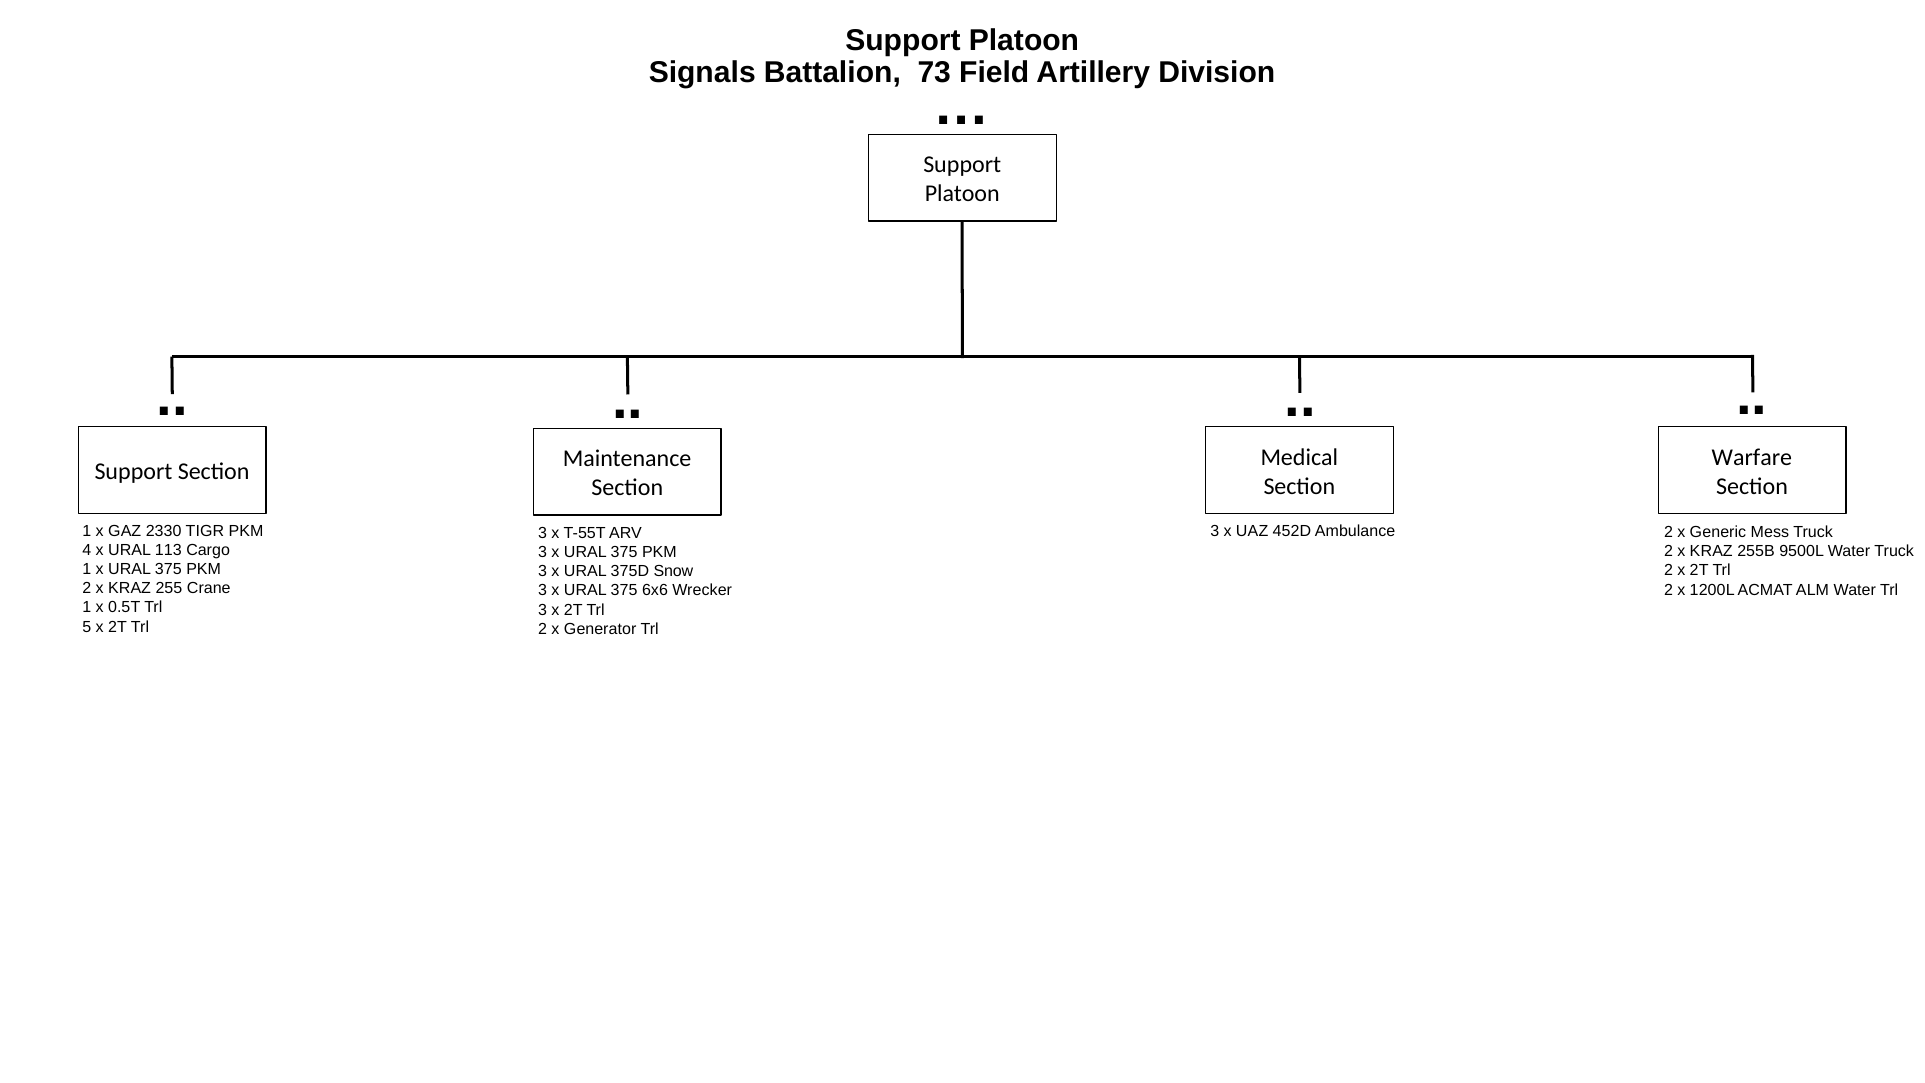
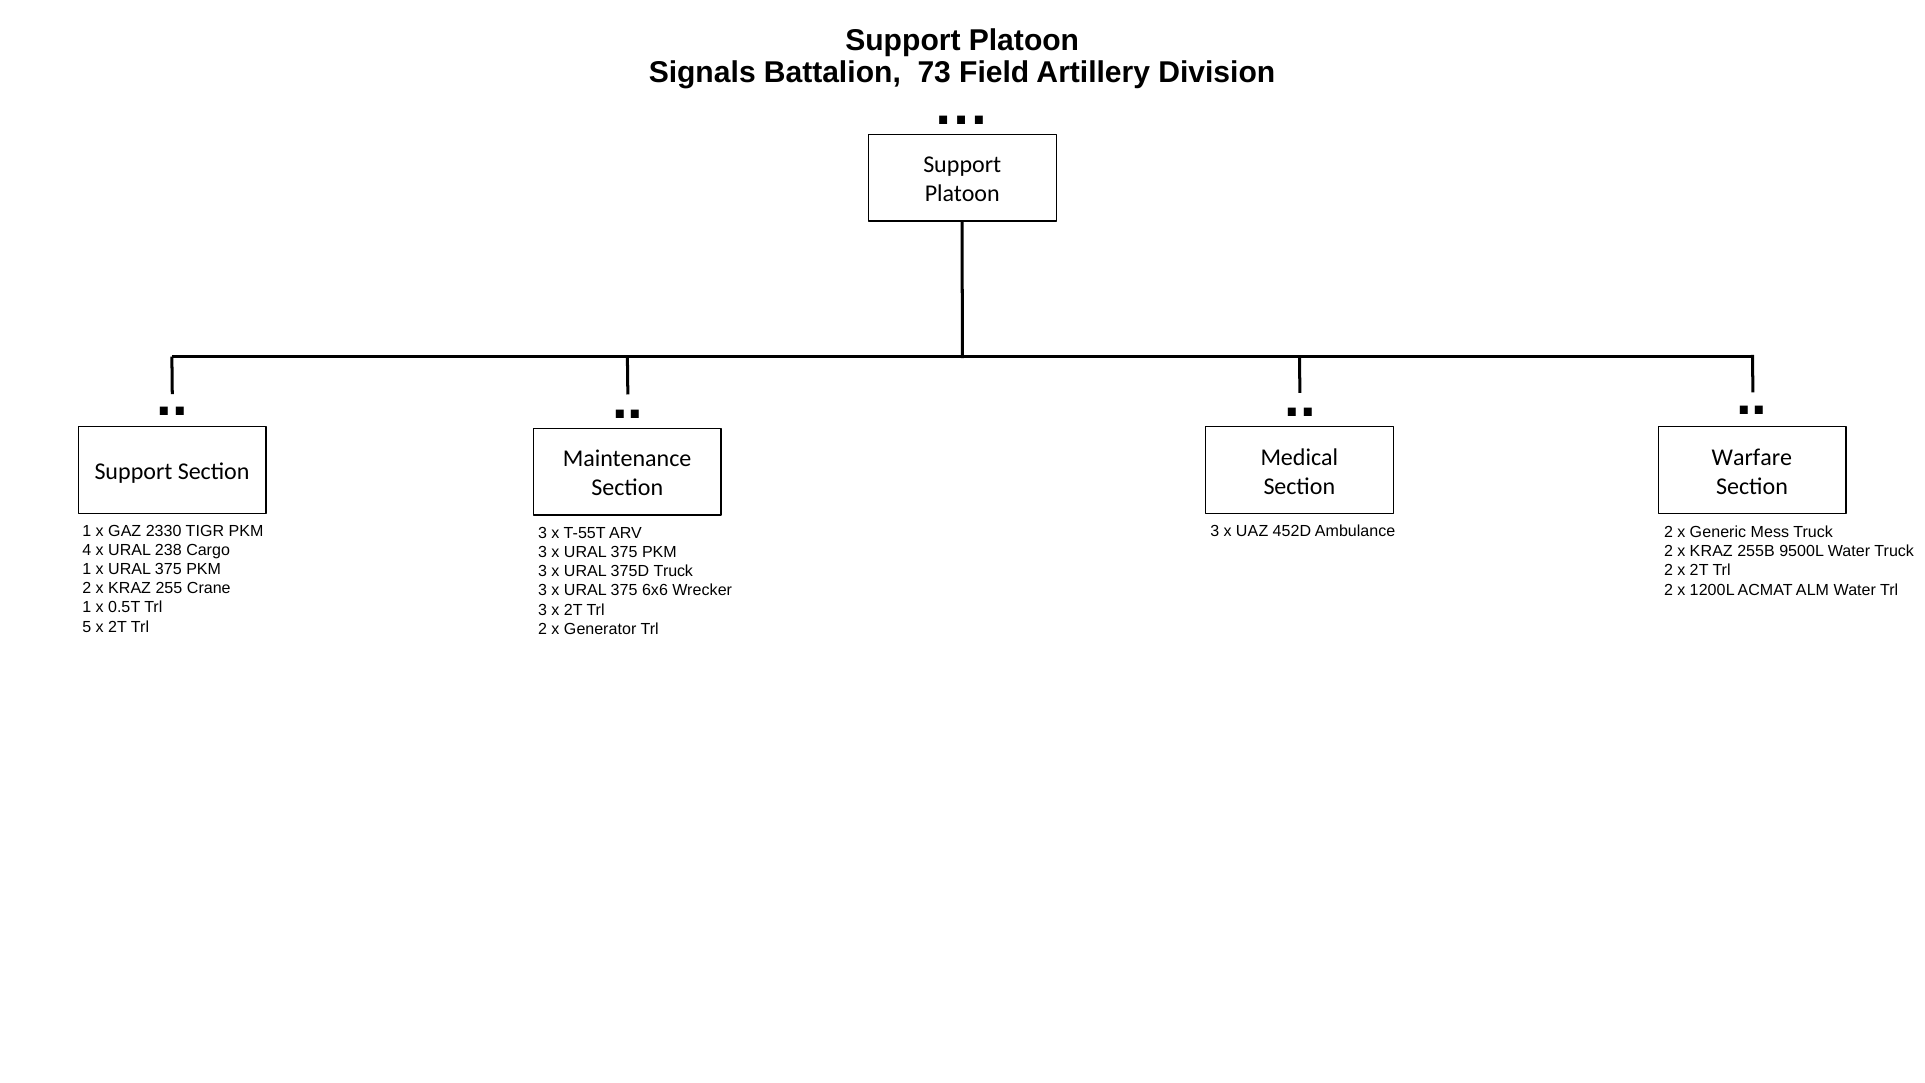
113: 113 -> 238
375D Snow: Snow -> Truck
